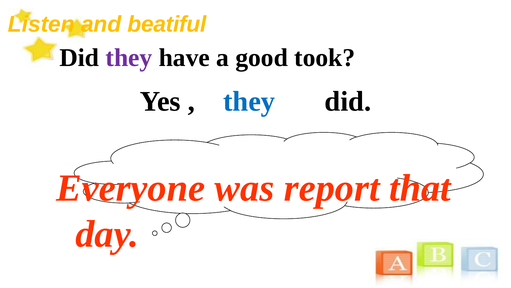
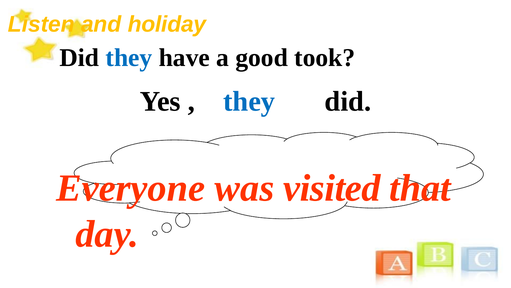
beatiful: beatiful -> holiday
they at (129, 58) colour: purple -> blue
report: report -> visited
